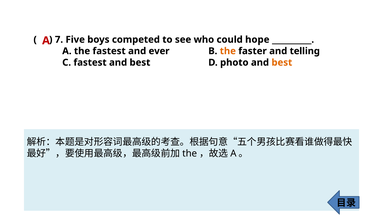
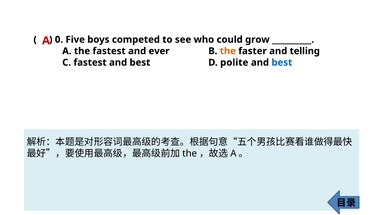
7: 7 -> 0
hope: hope -> grow
photo: photo -> polite
best at (282, 63) colour: orange -> blue
